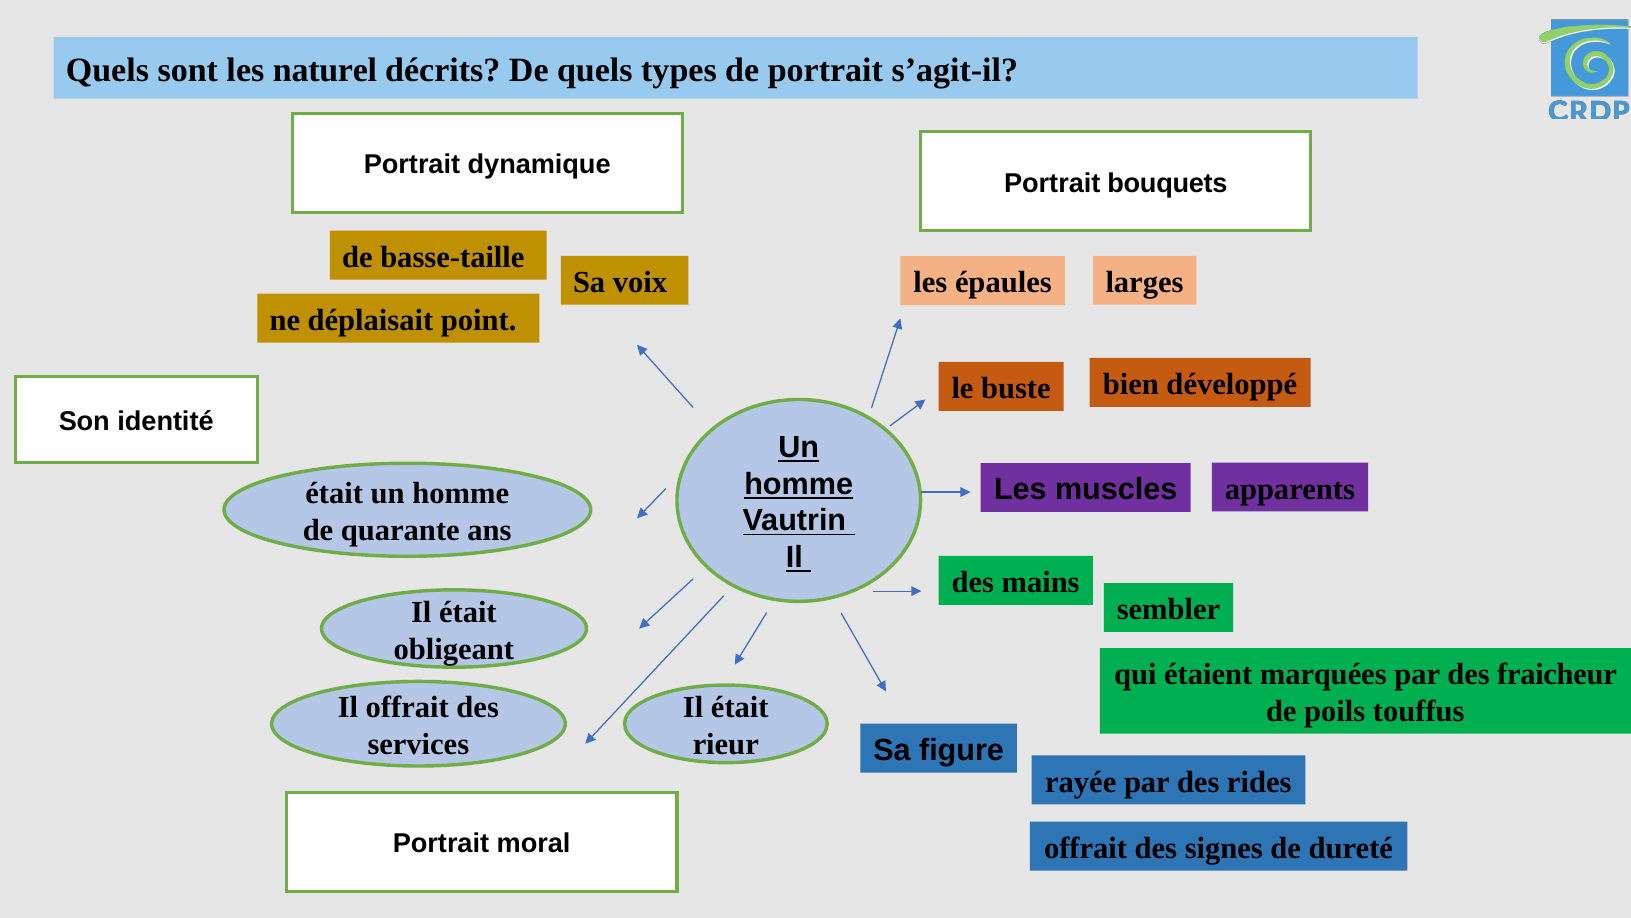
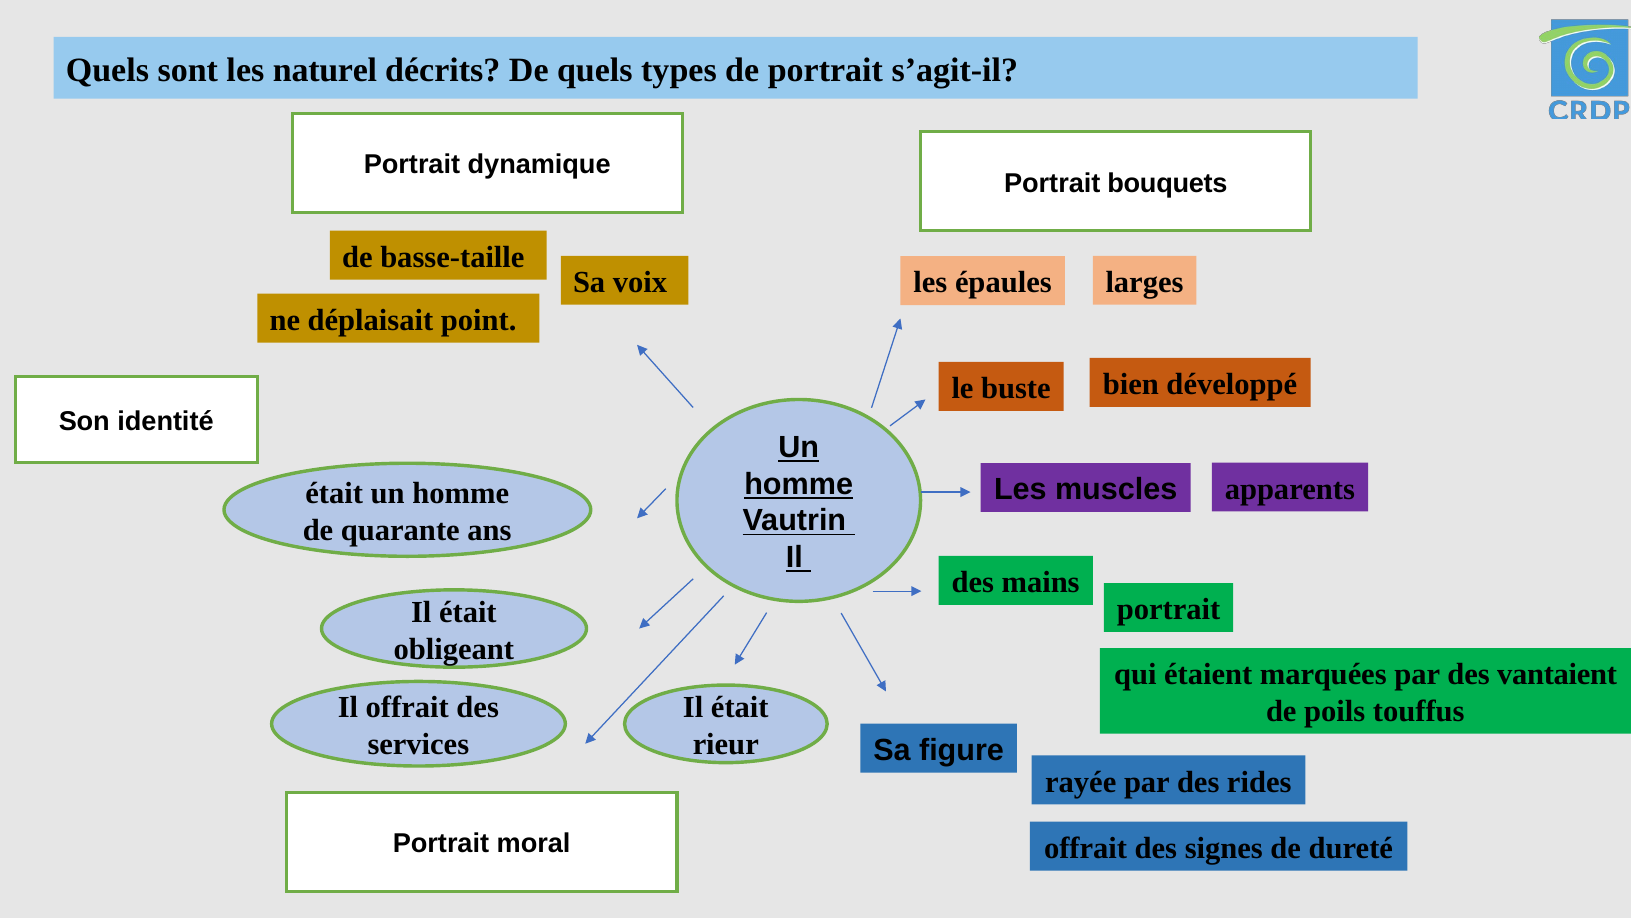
sembler at (1169, 609): sembler -> portrait
fraicheur: fraicheur -> vantaient
